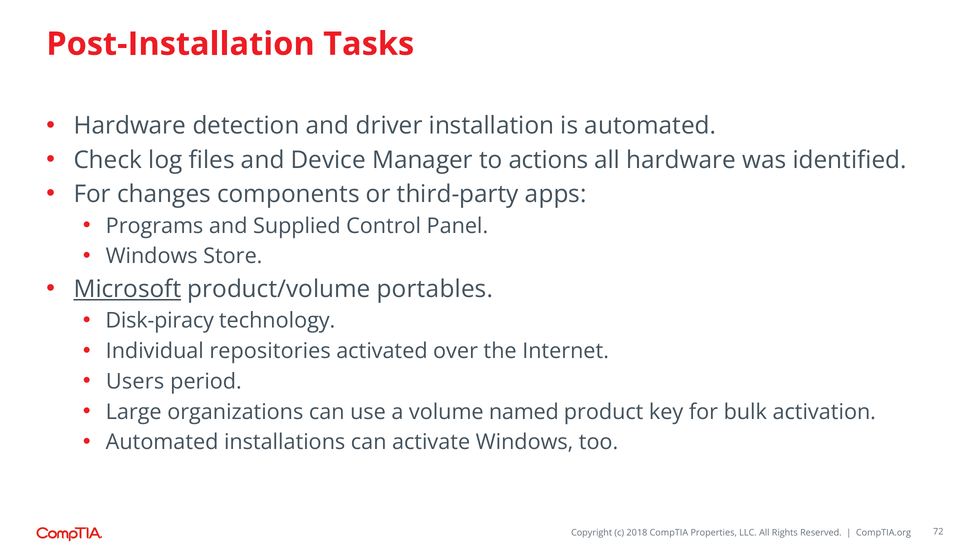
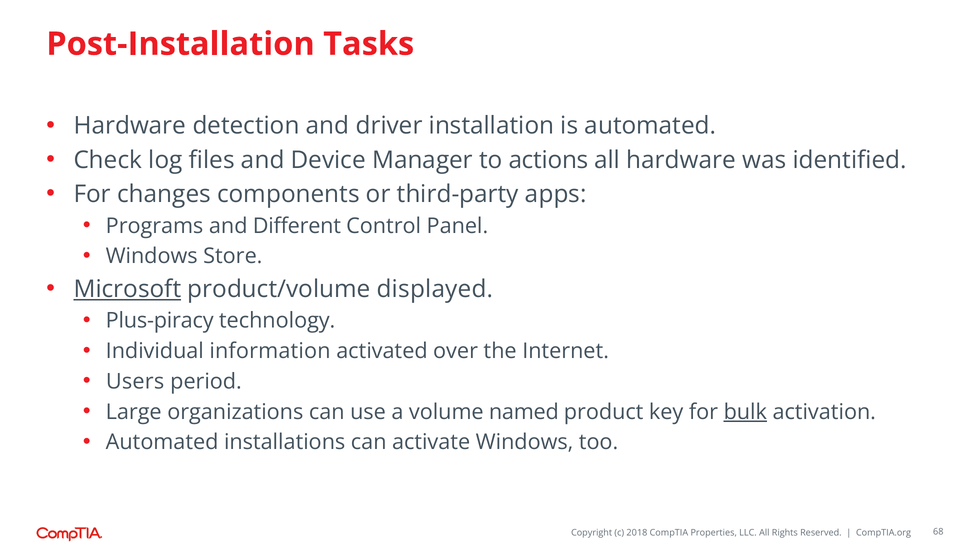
Supplied: Supplied -> Different
portables: portables -> displayed
Disk-piracy: Disk-piracy -> Plus-piracy
repositories: repositories -> information
bulk underline: none -> present
72: 72 -> 68
